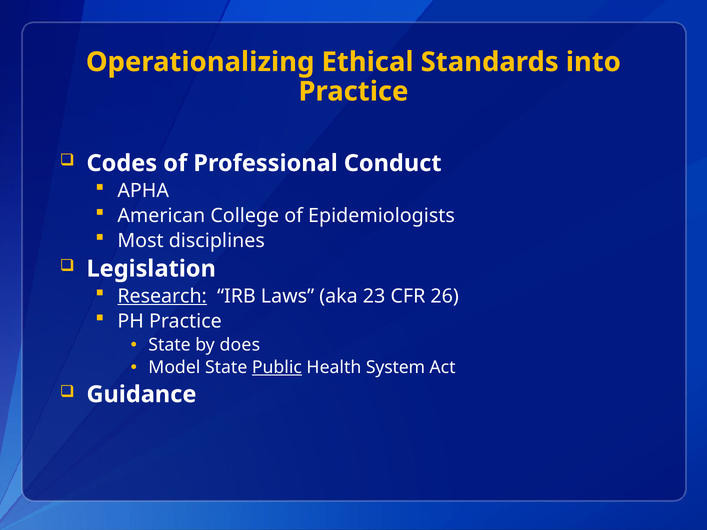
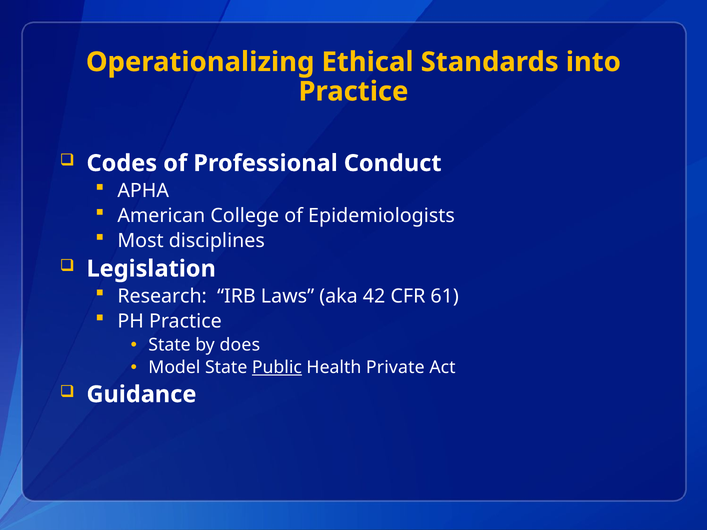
Research underline: present -> none
23: 23 -> 42
26: 26 -> 61
System: System -> Private
